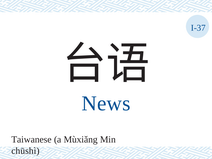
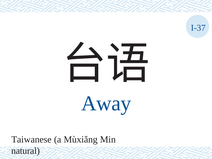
News: News -> Away
chūshì: chūshì -> natural
